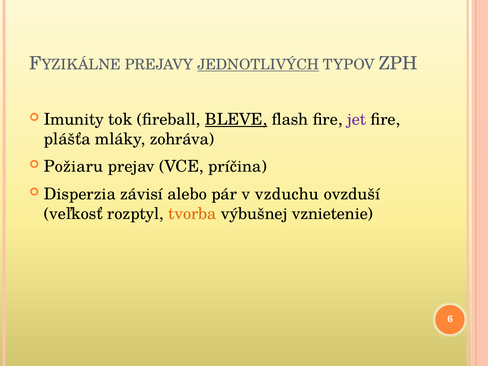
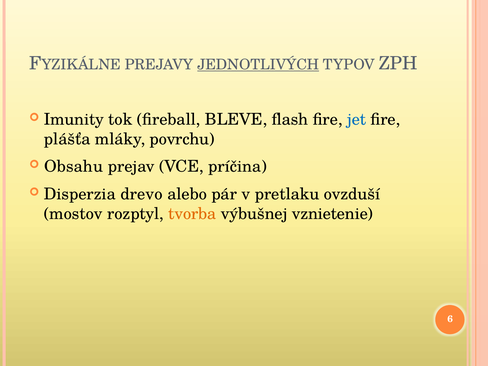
BLEVE underline: present -> none
jet colour: purple -> blue
zohráva: zohráva -> povrchu
Požiaru: Požiaru -> Obsahu
závisí: závisí -> drevo
vzduchu: vzduchu -> pretlaku
veľkosť: veľkosť -> mostov
